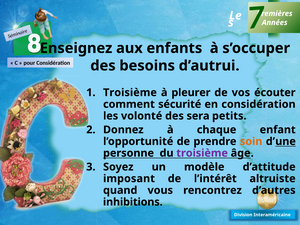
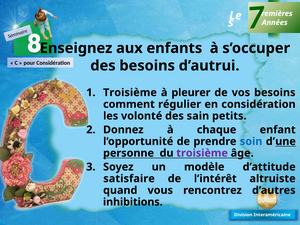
vos écouter: écouter -> besoins
sécurité: sécurité -> régulier
sera: sera -> sain
soin colour: orange -> blue
imposant: imposant -> satisfaire
